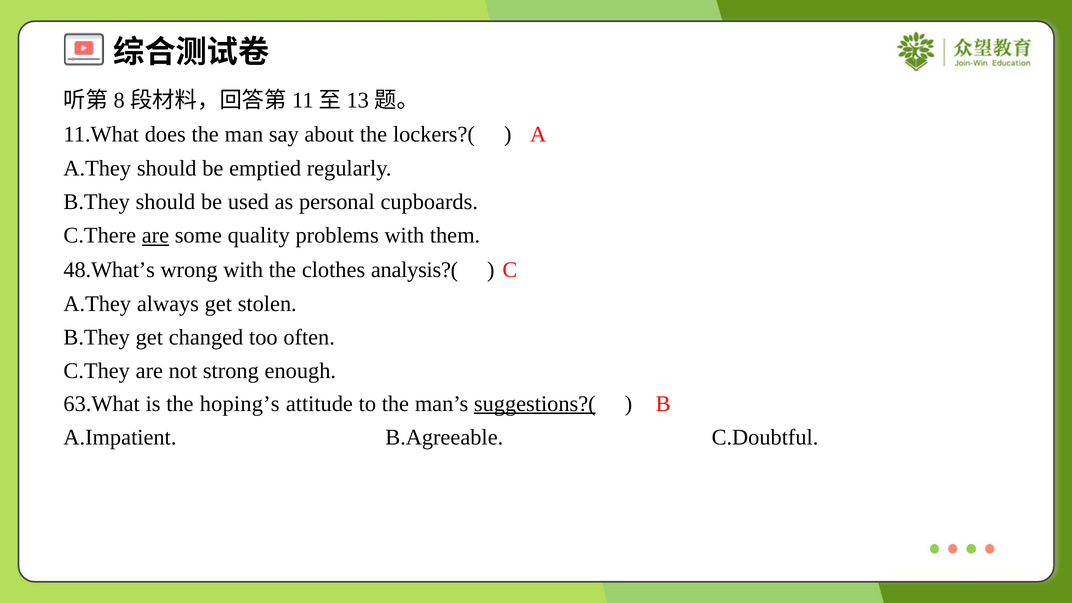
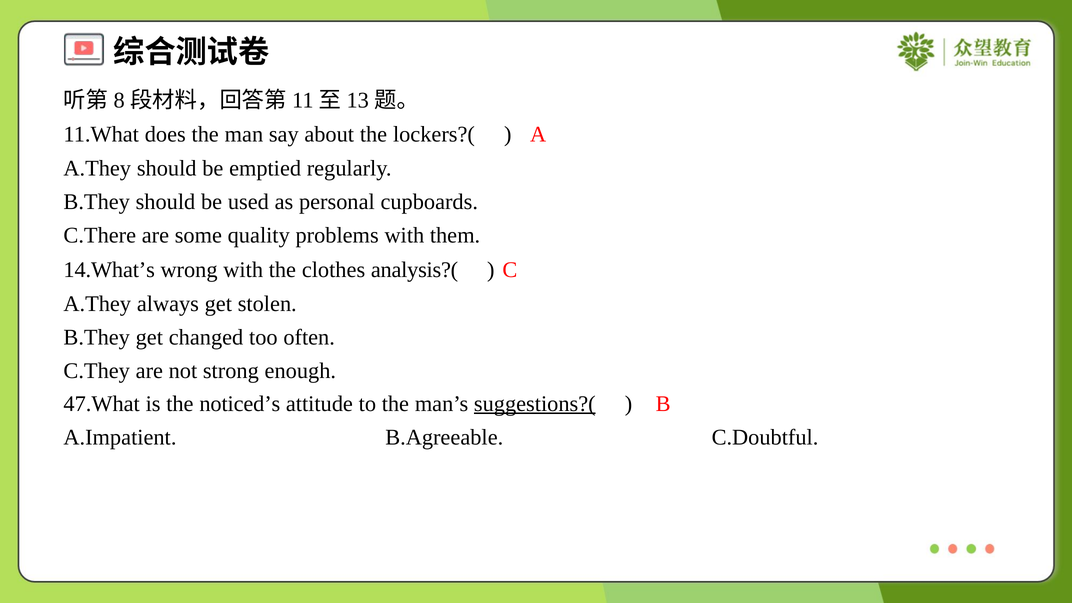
are at (155, 236) underline: present -> none
48.What’s: 48.What’s -> 14.What’s
63.What: 63.What -> 47.What
hoping’s: hoping’s -> noticed’s
